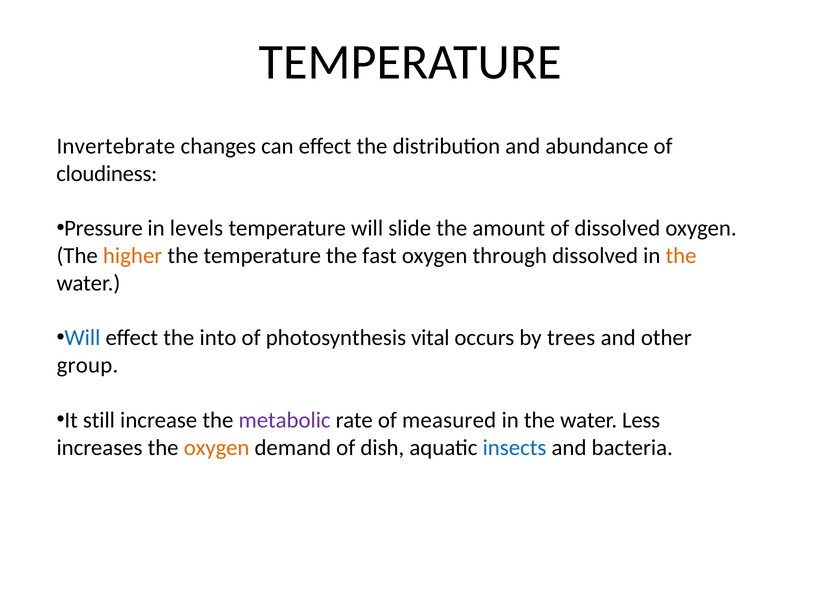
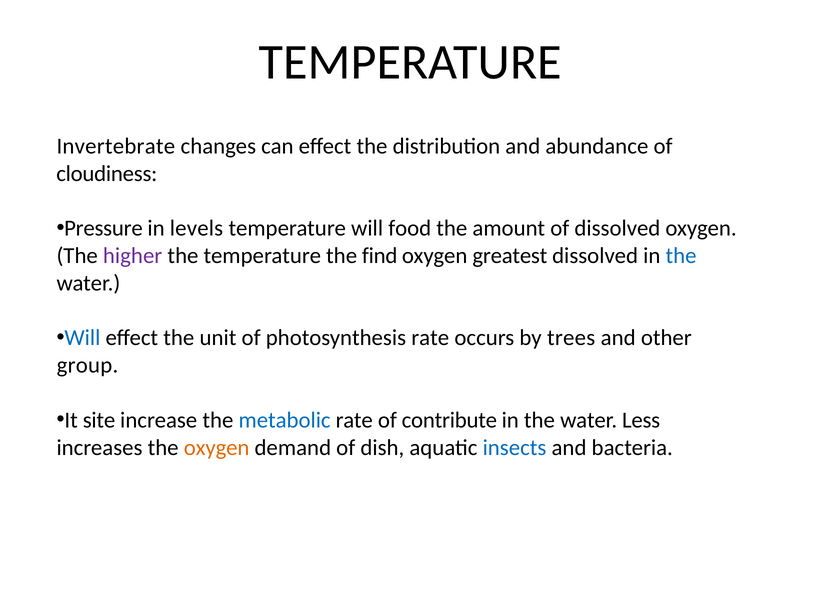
slide: slide -> food
higher colour: orange -> purple
fast: fast -> find
through: through -> greatest
the at (681, 256) colour: orange -> blue
into: into -> unit
photosynthesis vital: vital -> rate
still: still -> site
metabolic colour: purple -> blue
measured: measured -> contribute
